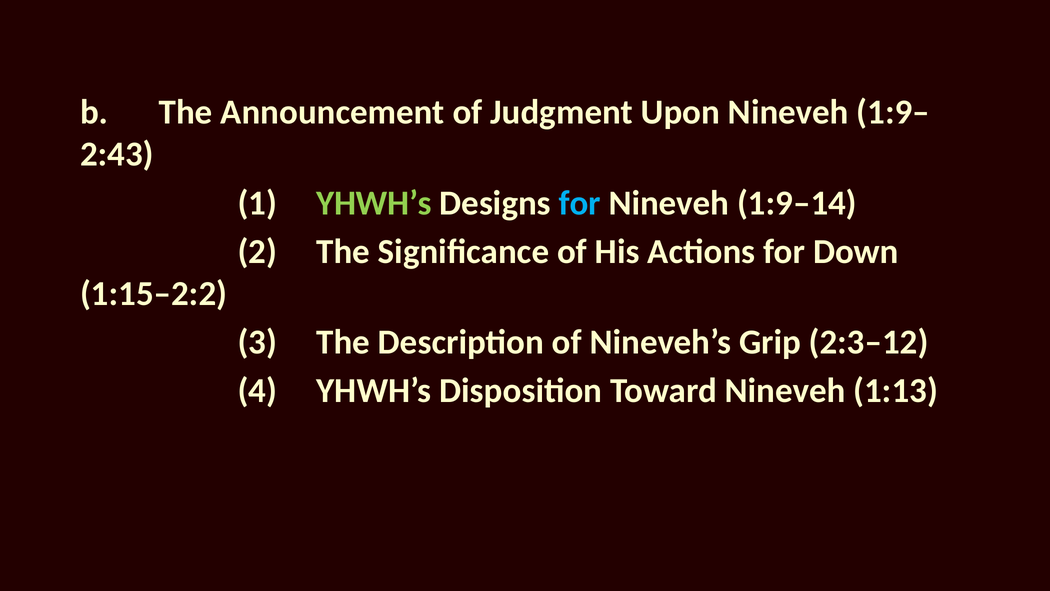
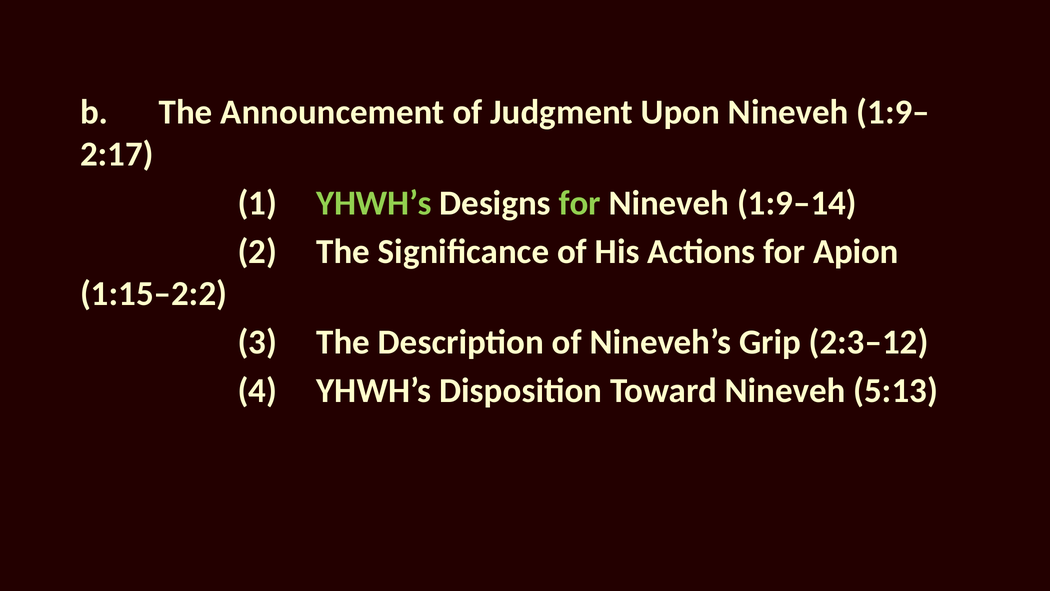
2:43: 2:43 -> 2:17
for at (580, 203) colour: light blue -> light green
Down: Down -> Apion
1:13: 1:13 -> 5:13
